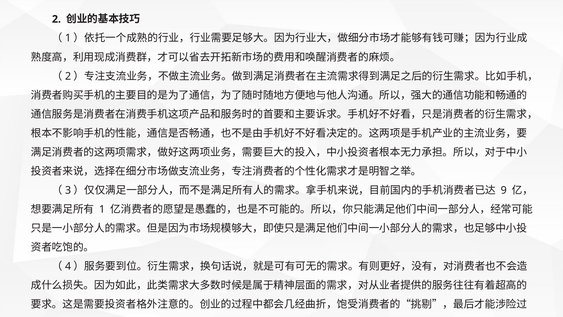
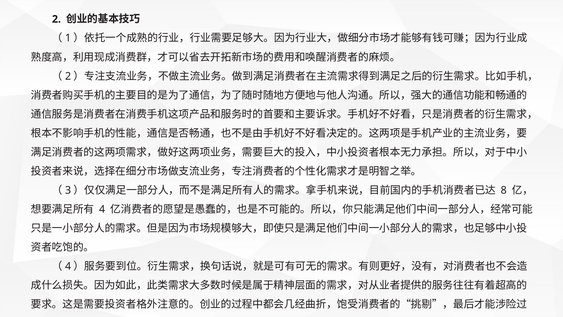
9: 9 -> 8
1: 1 -> 4
